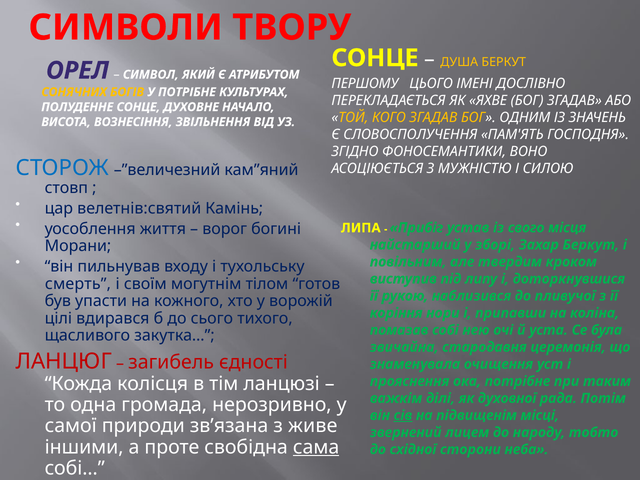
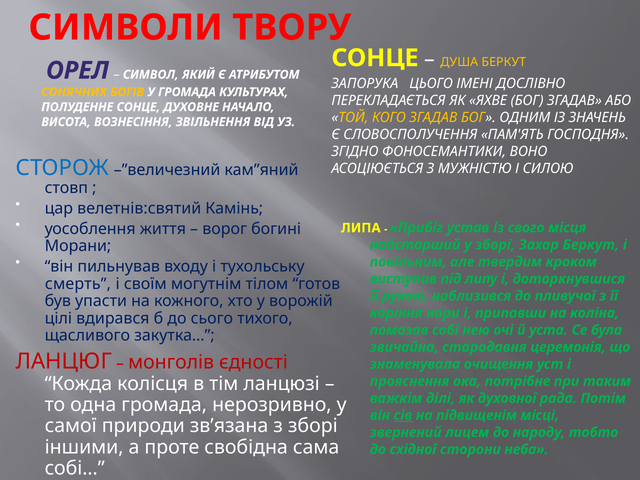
ПЕРШОМУ: ПЕРШОМУ -> ЗАПОРУКА
У ПОТРІБНЕ: ПОТРІБНЕ -> ГРОМАДА
загибель: загибель -> монголів
з живе: живе -> зборі
сама underline: present -> none
